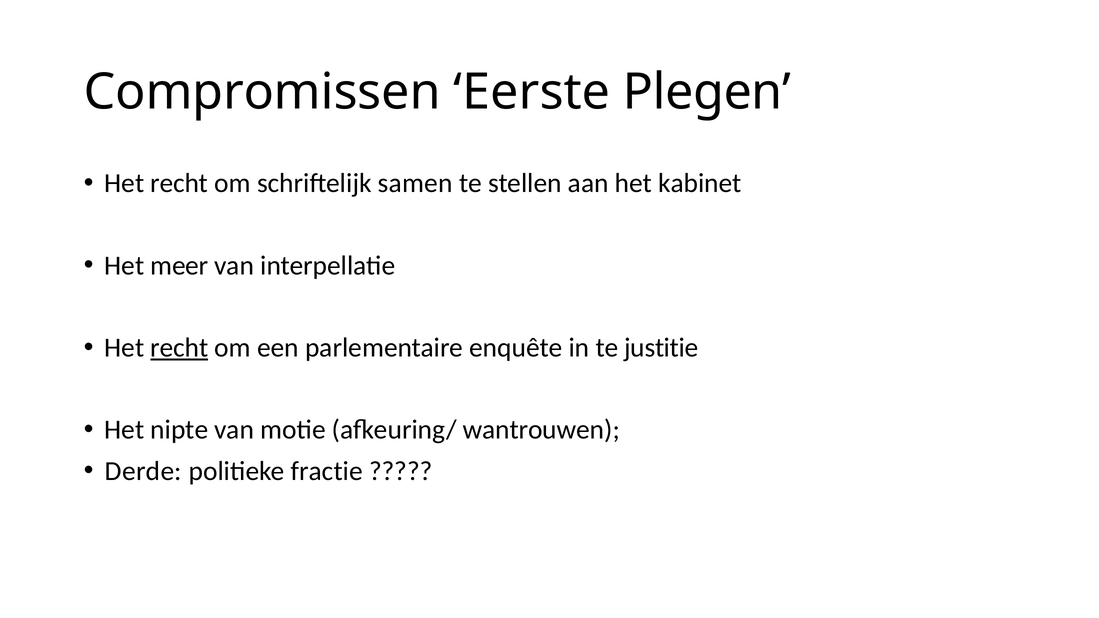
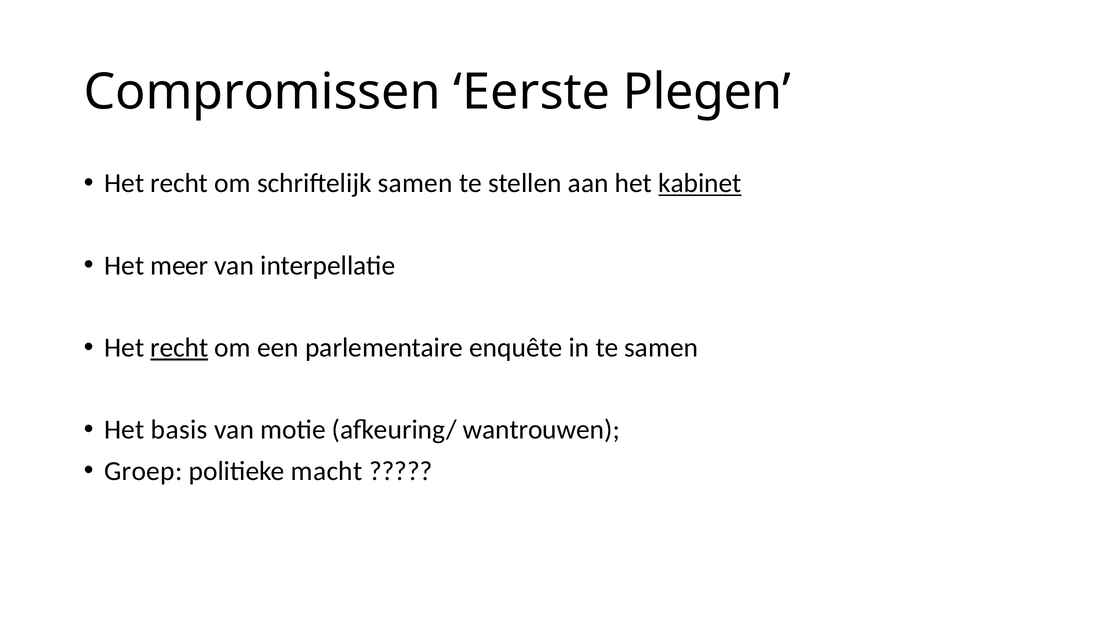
kabinet underline: none -> present
te justitie: justitie -> samen
nipte: nipte -> basis
Derde: Derde -> Groep
fractie: fractie -> macht
